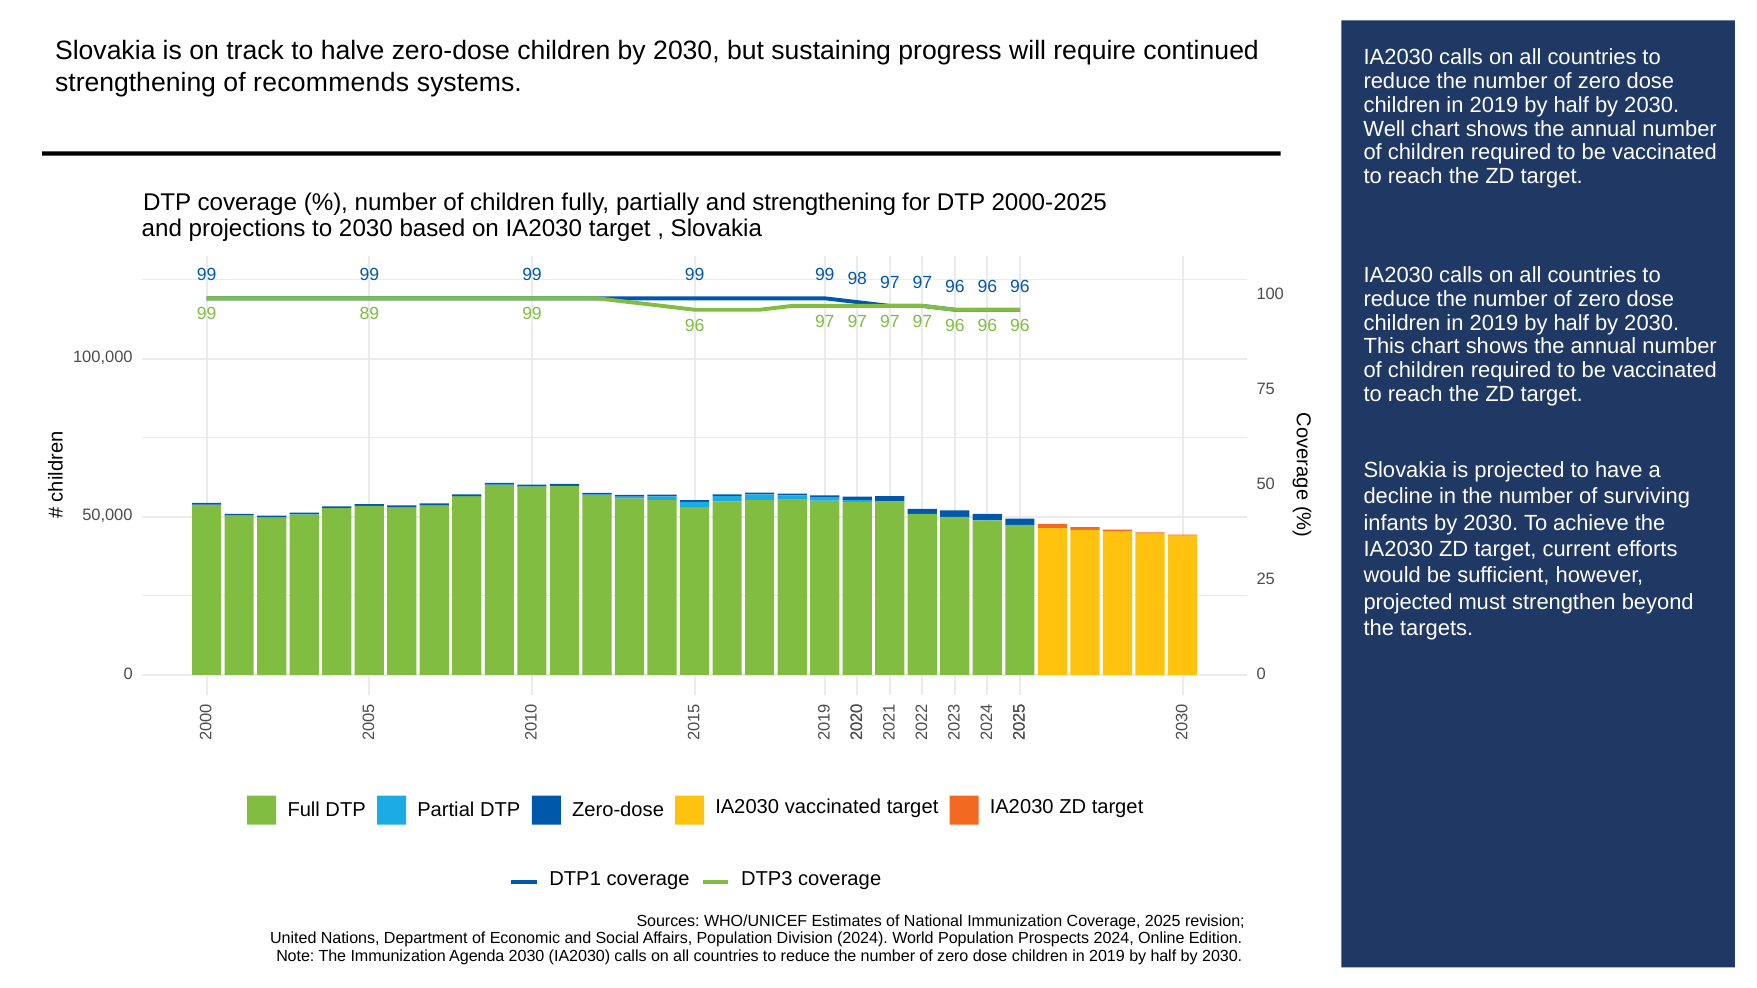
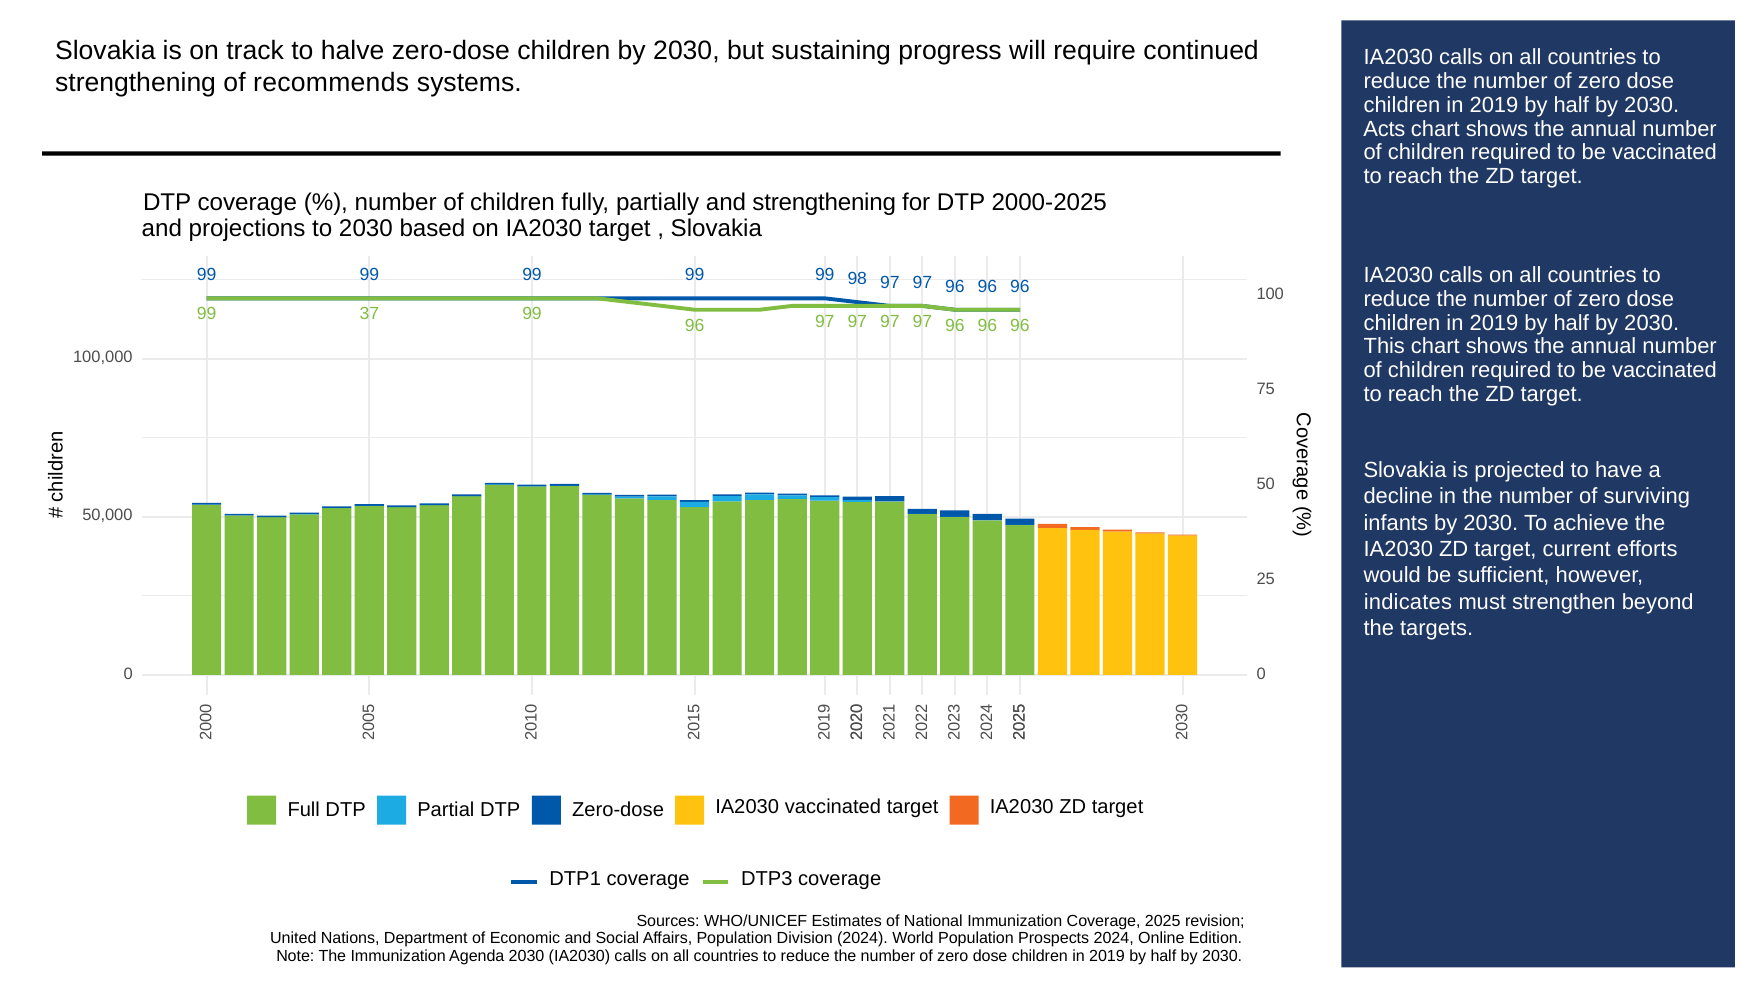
Well: Well -> Acts
89: 89 -> 37
projected at (1408, 602): projected -> indicates
